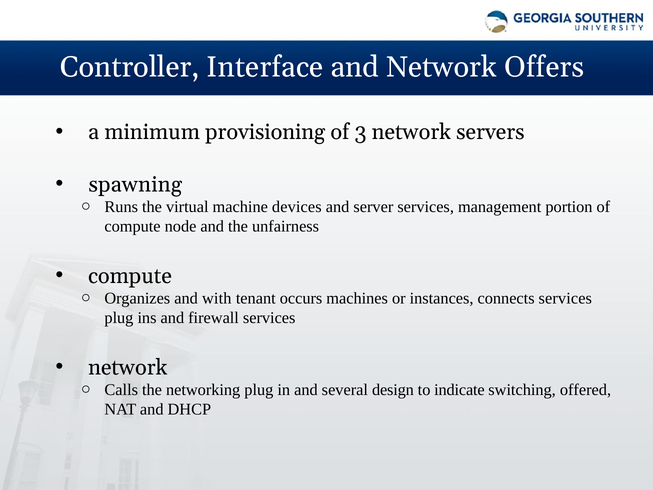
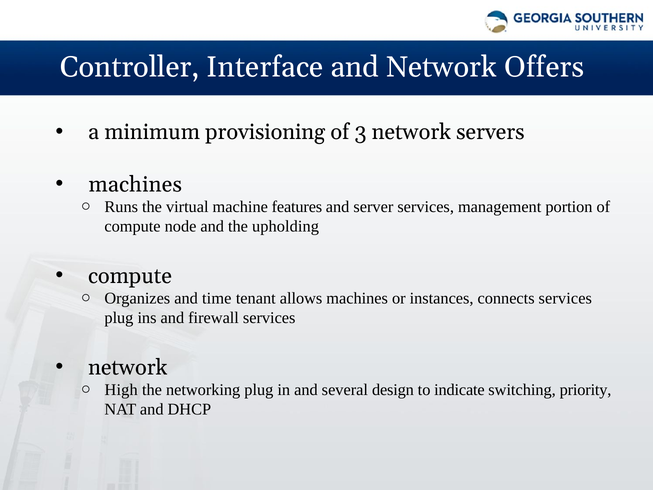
spawning at (135, 184): spawning -> machines
devices: devices -> features
unfairness: unfairness -> upholding
with: with -> time
occurs: occurs -> allows
Calls: Calls -> High
offered: offered -> priority
